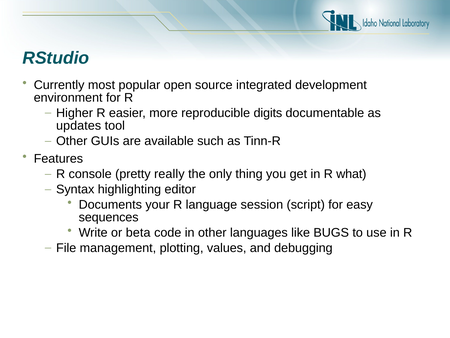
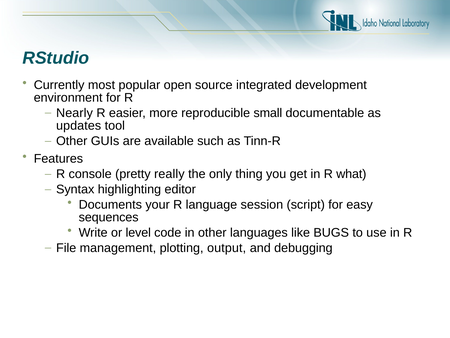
Higher: Higher -> Nearly
digits: digits -> small
beta: beta -> level
values: values -> output
